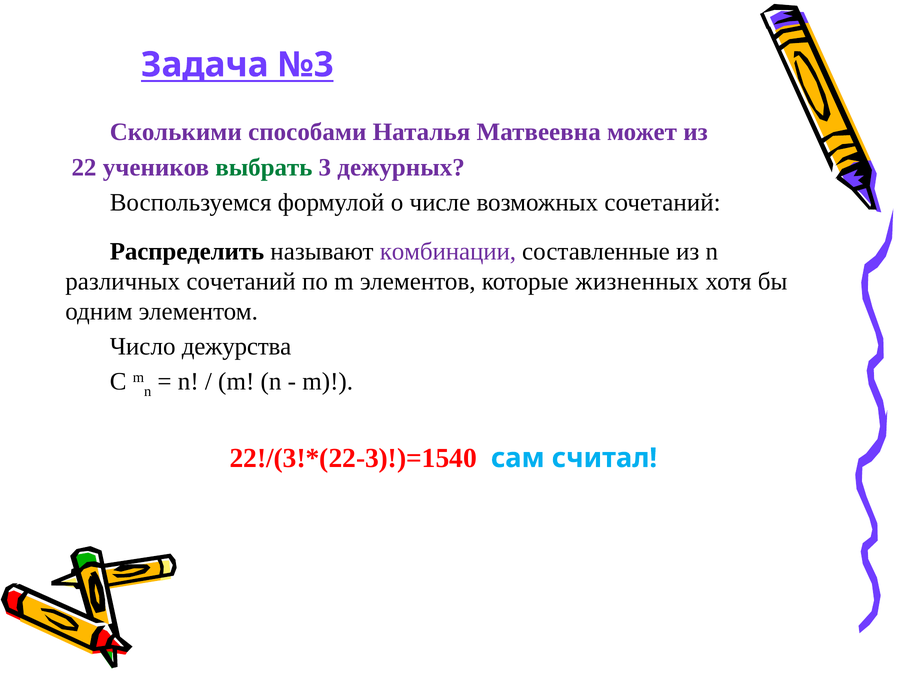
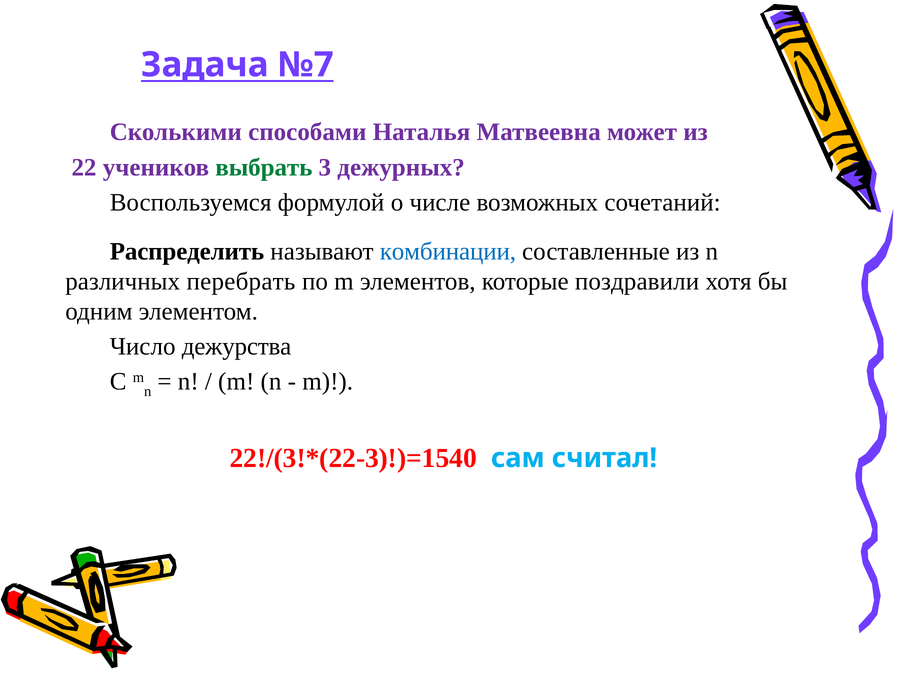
№3: №3 -> №7
комбинации colour: purple -> blue
различных сочетаний: сочетаний -> перебрать
жизненных: жизненных -> поздравили
